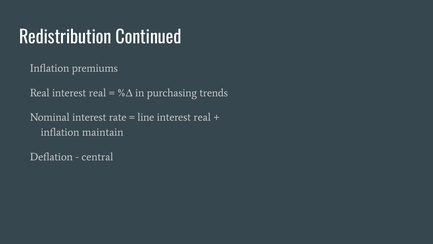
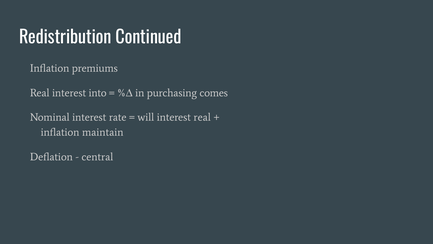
Real interest real: real -> into
trends: trends -> comes
line: line -> will
